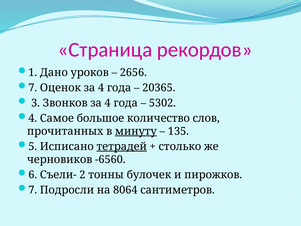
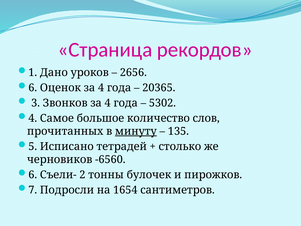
7 at (33, 88): 7 -> 6
тетрадей underline: present -> none
8064: 8064 -> 1654
